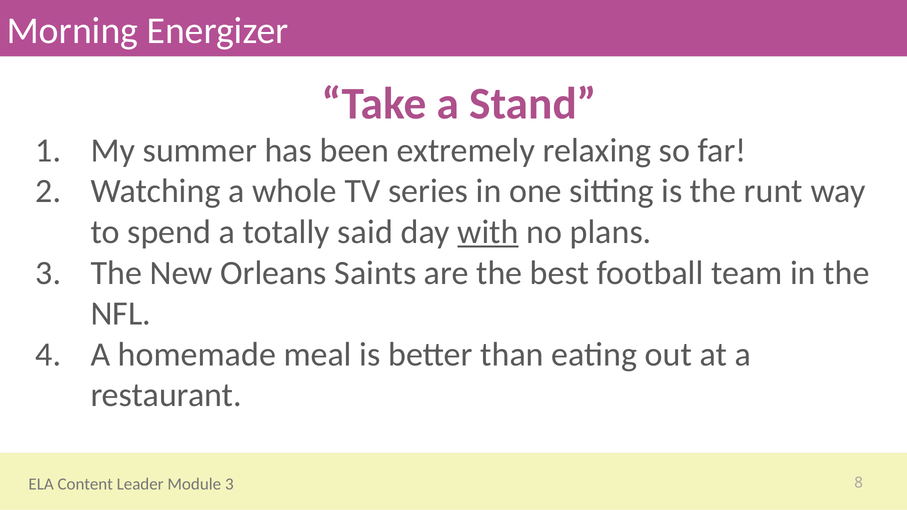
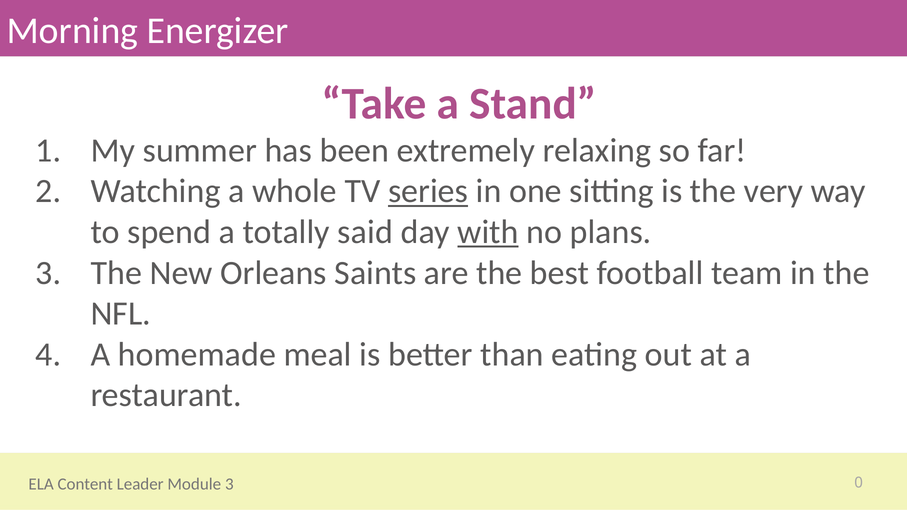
series underline: none -> present
runt: runt -> very
8: 8 -> 0
